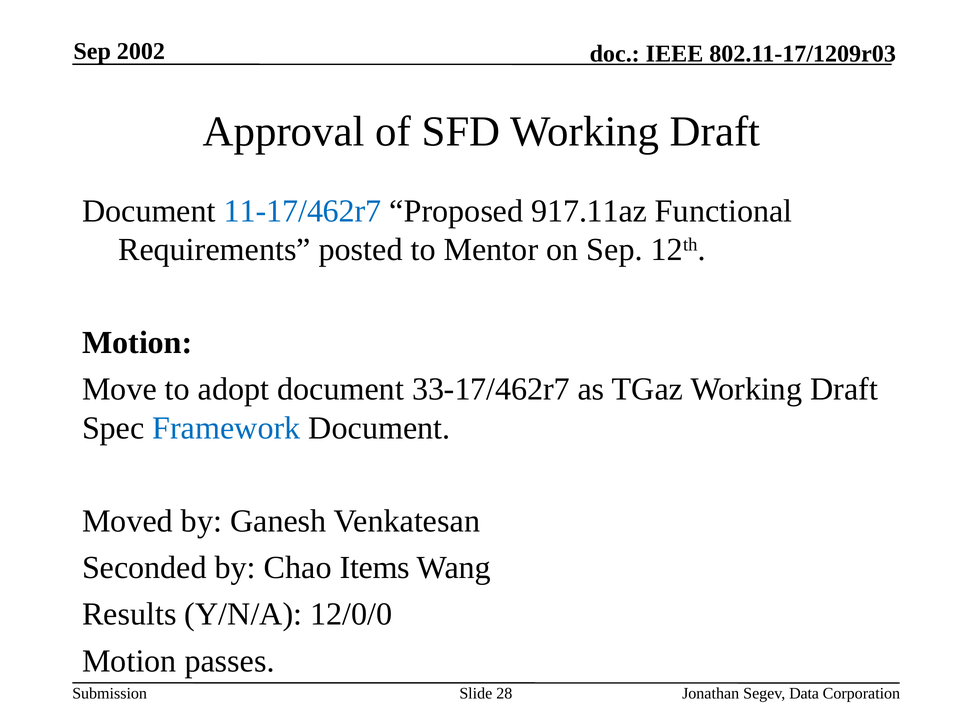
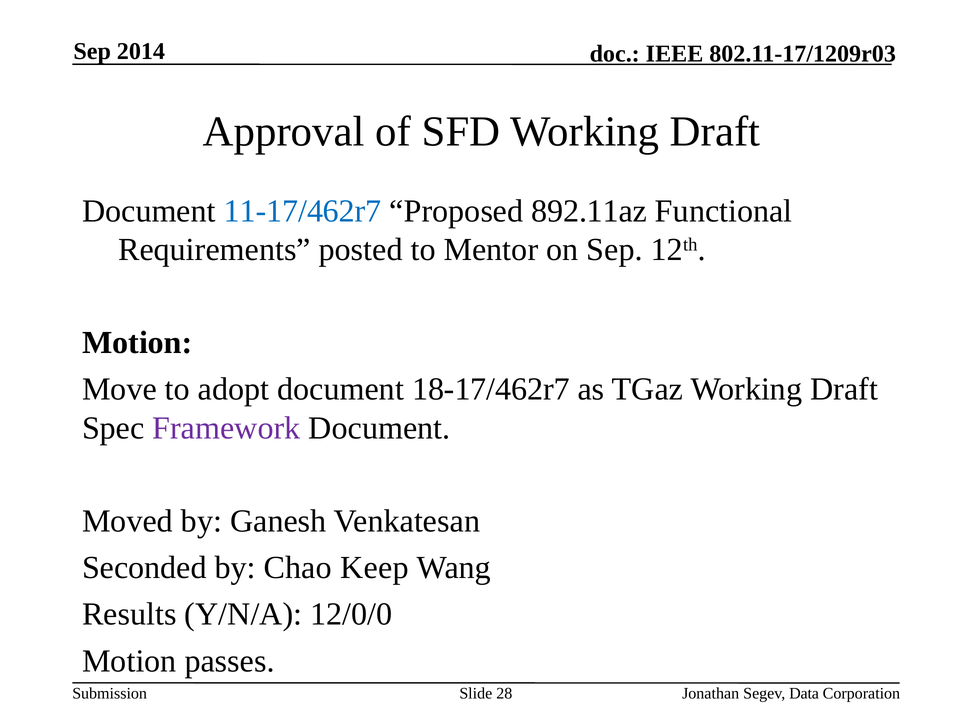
2002: 2002 -> 2014
917.11az: 917.11az -> 892.11az
33-17/462r7: 33-17/462r7 -> 18-17/462r7
Framework colour: blue -> purple
Items: Items -> Keep
